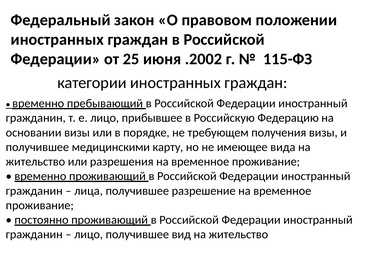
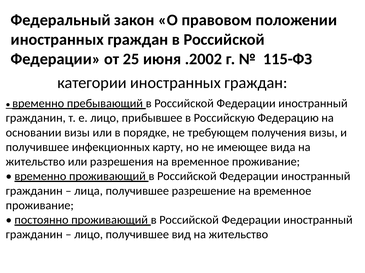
медицинскими: медицинскими -> инфекционных
